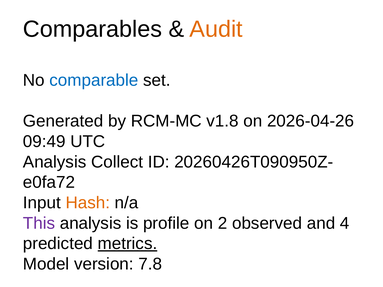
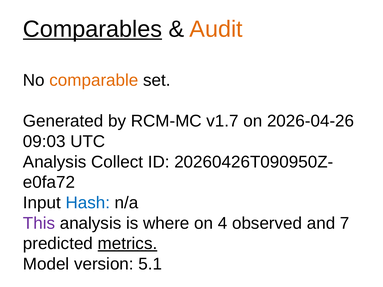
Comparables underline: none -> present
comparable colour: blue -> orange
v1.8: v1.8 -> v1.7
09:49: 09:49 -> 09:03
Hash colour: orange -> blue
profile: profile -> where
2: 2 -> 4
4: 4 -> 7
7.8: 7.8 -> 5.1
